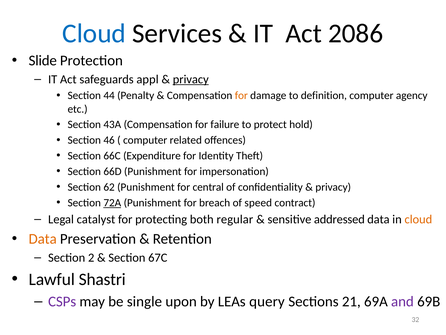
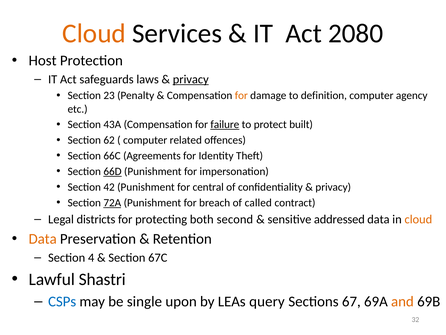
Cloud at (94, 33) colour: blue -> orange
2086: 2086 -> 2080
Slide: Slide -> Host
appl: appl -> laws
44: 44 -> 23
failure underline: none -> present
hold: hold -> built
46: 46 -> 62
Expenditure: Expenditure -> Agreements
66D underline: none -> present
62: 62 -> 42
speed: speed -> called
catalyst: catalyst -> districts
regular: regular -> second
2: 2 -> 4
CSPs colour: purple -> blue
21: 21 -> 67
and colour: purple -> orange
